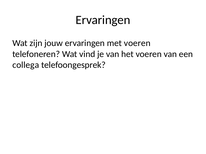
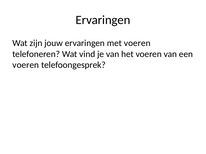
collega at (26, 65): collega -> voeren
